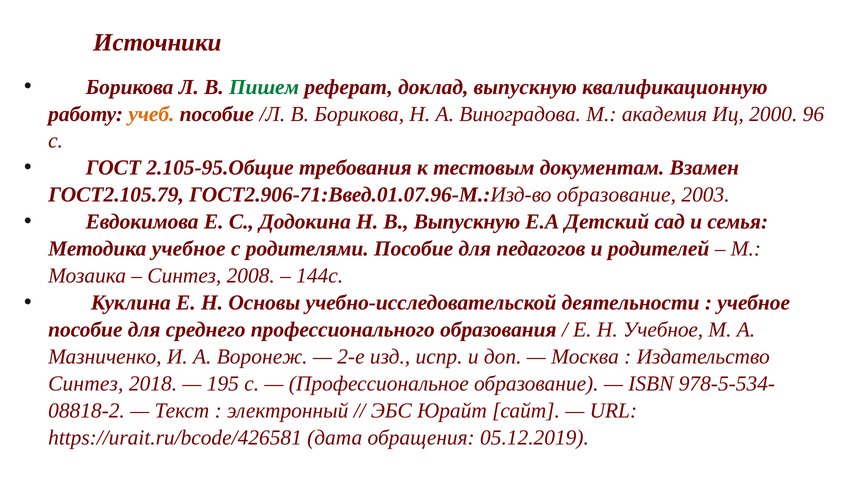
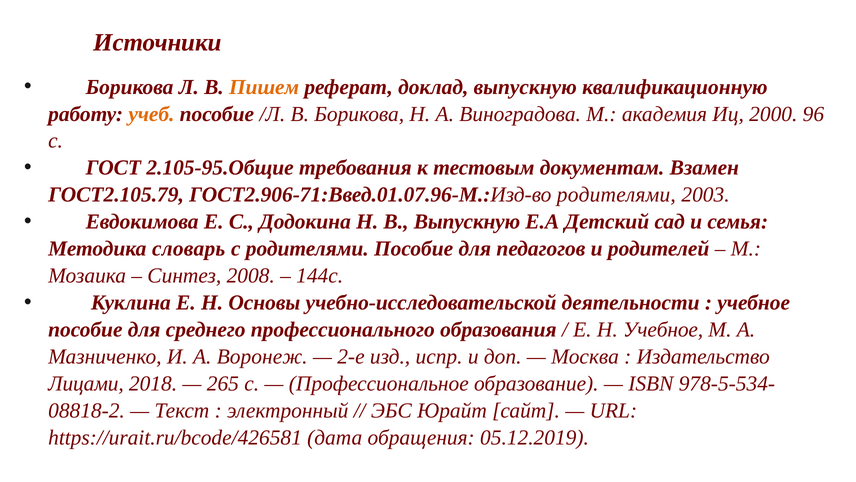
Пишем colour: green -> orange
ГОСТ2.906-71:Введ.01.07.96-М.:Изд-во образование: образование -> родителями
Методика учебное: учебное -> словарь
Синтез at (86, 383): Синтез -> Лицами
195: 195 -> 265
